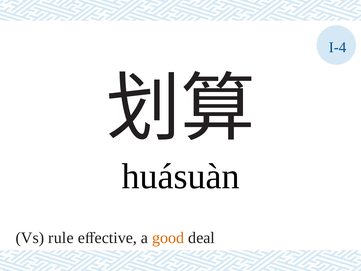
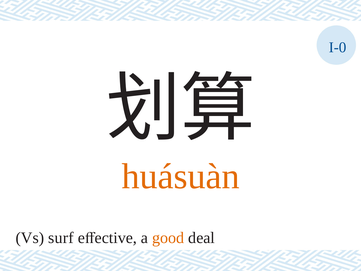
I-4: I-4 -> I-0
huásuàn colour: black -> orange
rule: rule -> surf
